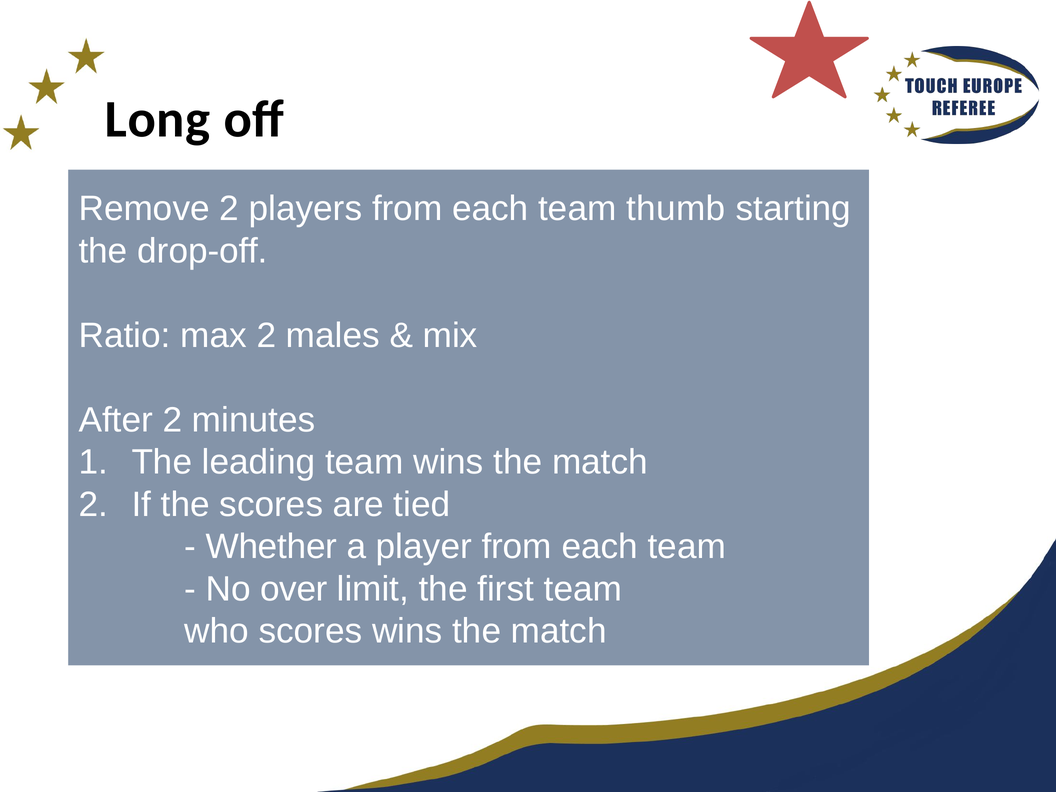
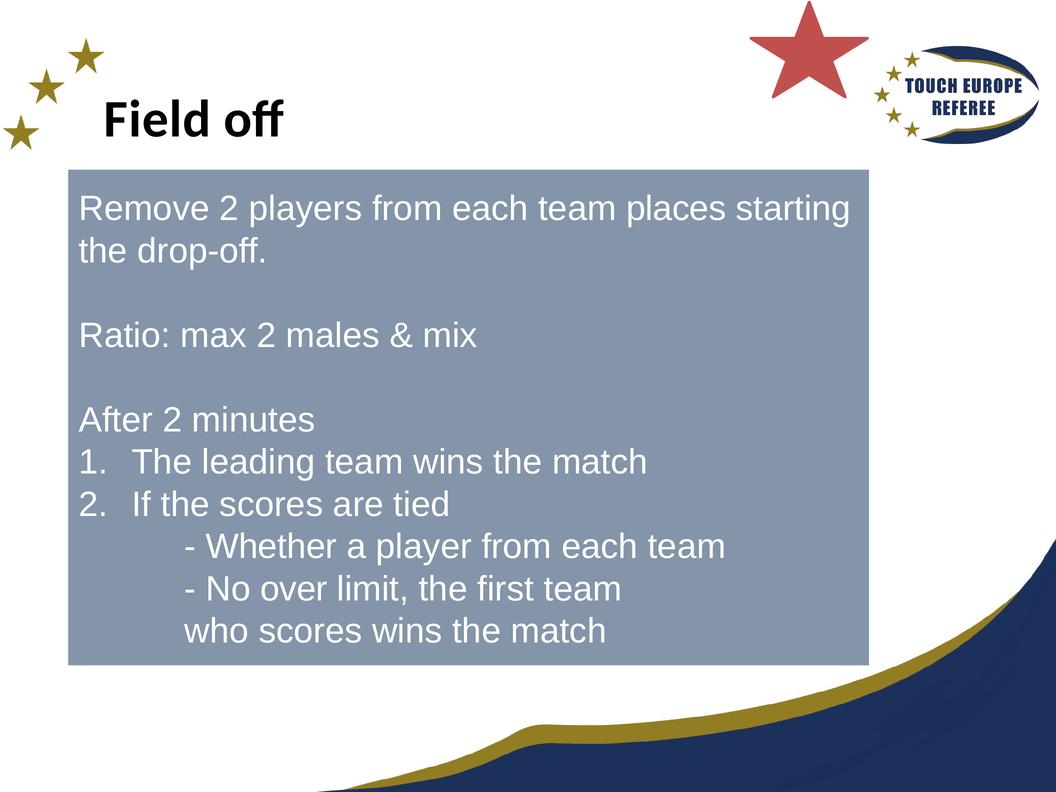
Long: Long -> Field
thumb: thumb -> places
